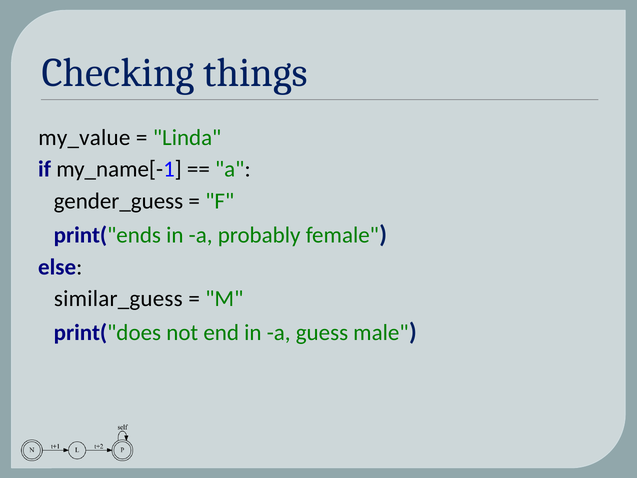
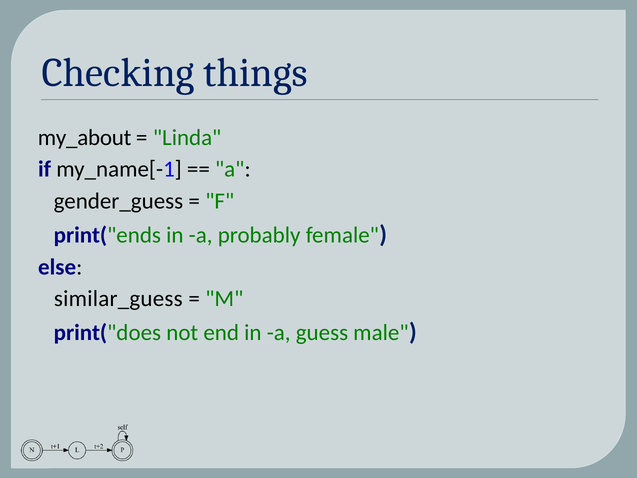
my_value: my_value -> my_about
